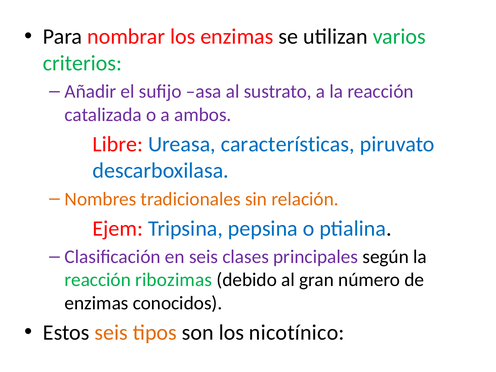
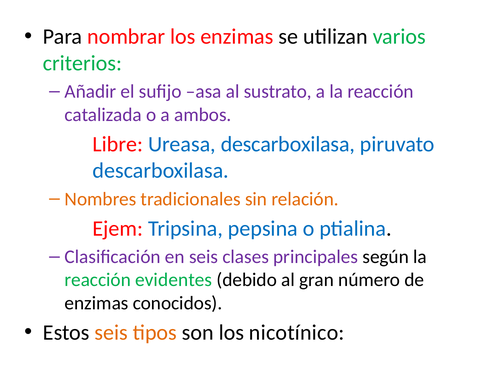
Ureasa características: características -> descarboxilasa
ribozimas: ribozimas -> evidentes
